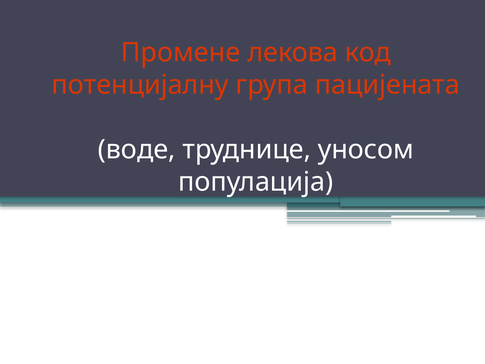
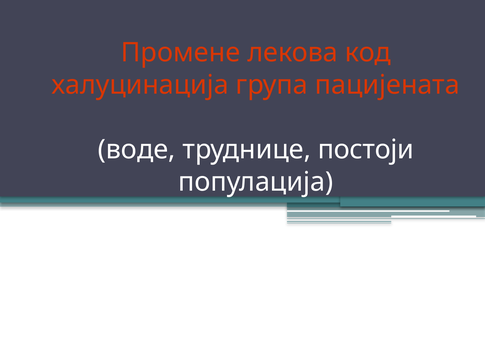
потенцијалну: потенцијалну -> халуцинација
уносом: уносом -> постоји
